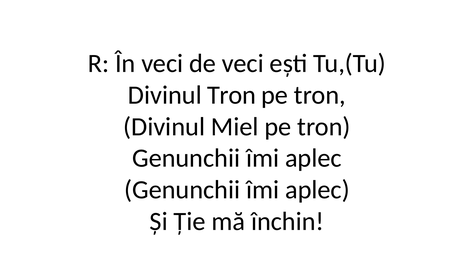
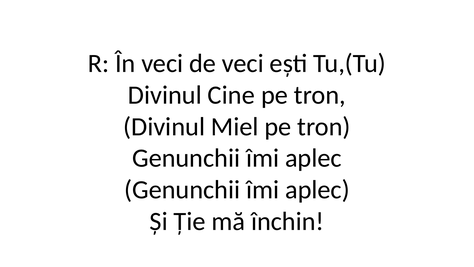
Divinul Tron: Tron -> Cine
